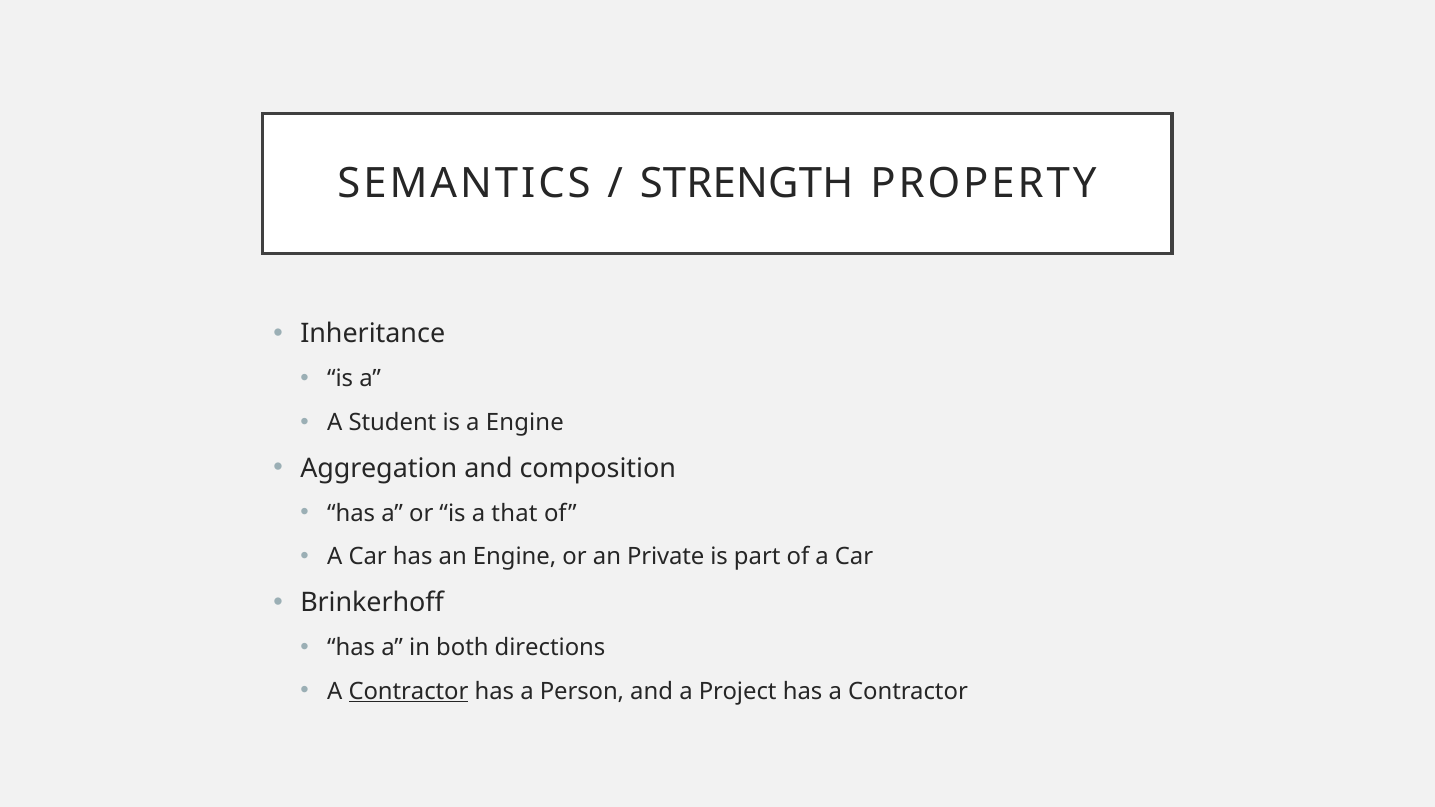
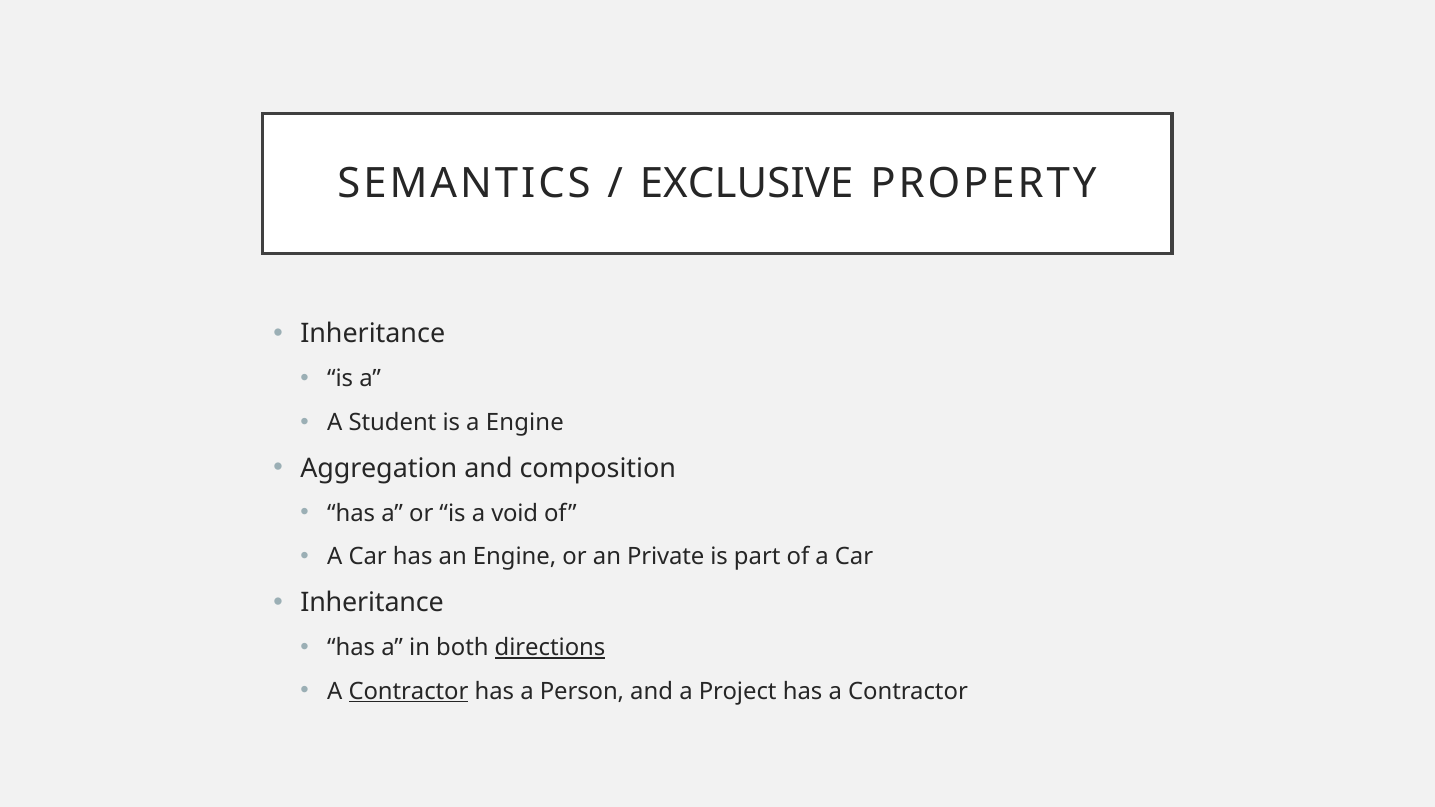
STRENGTH: STRENGTH -> EXCLUSIVE
that: that -> void
Brinkerhoff at (372, 603): Brinkerhoff -> Inheritance
directions underline: none -> present
